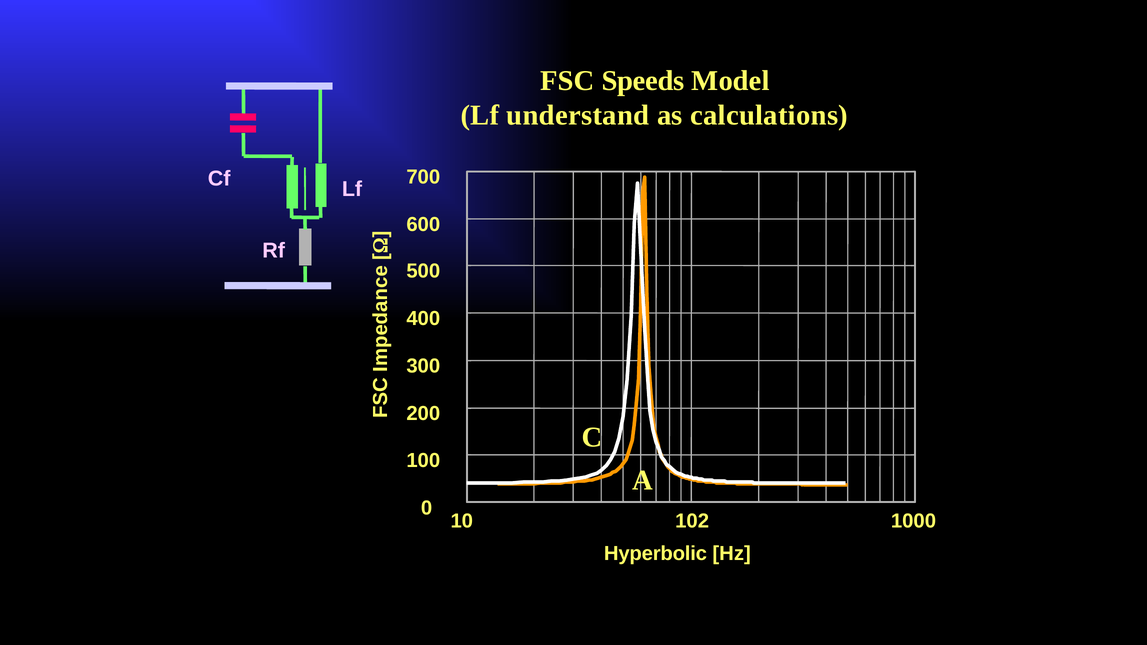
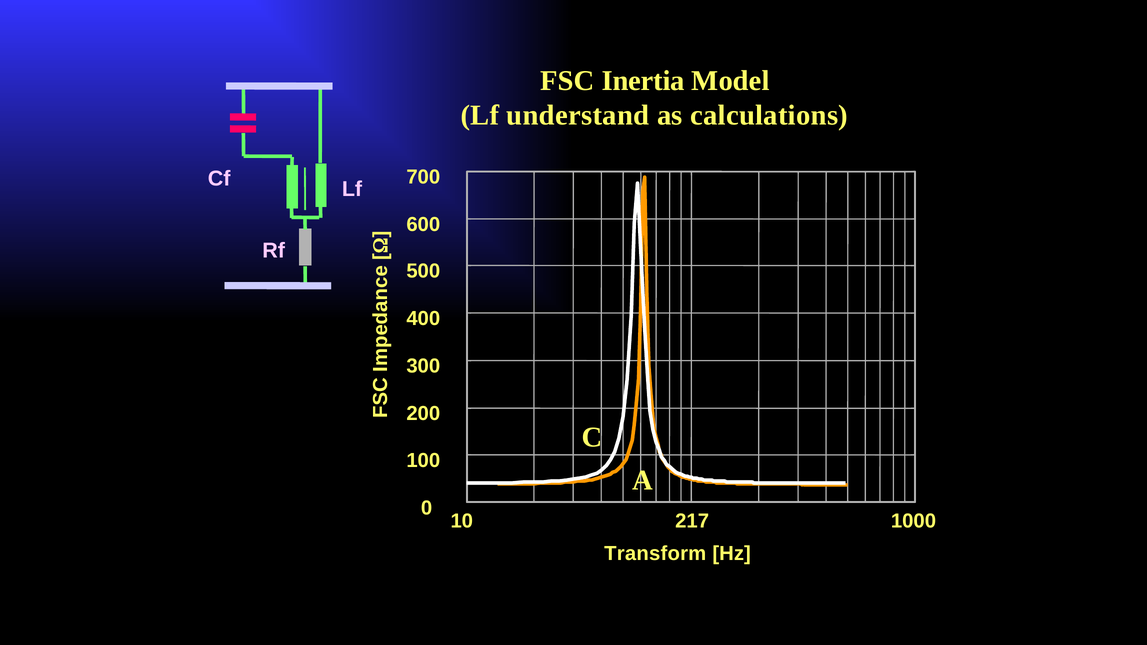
Speeds: Speeds -> Inertia
102: 102 -> 217
Hyperbolic: Hyperbolic -> Transform
